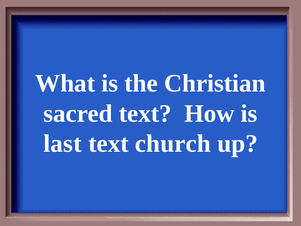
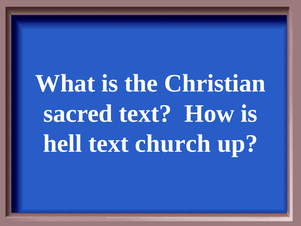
last: last -> hell
